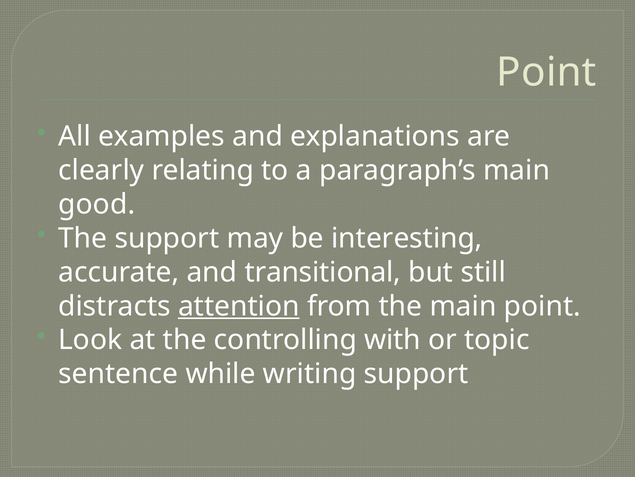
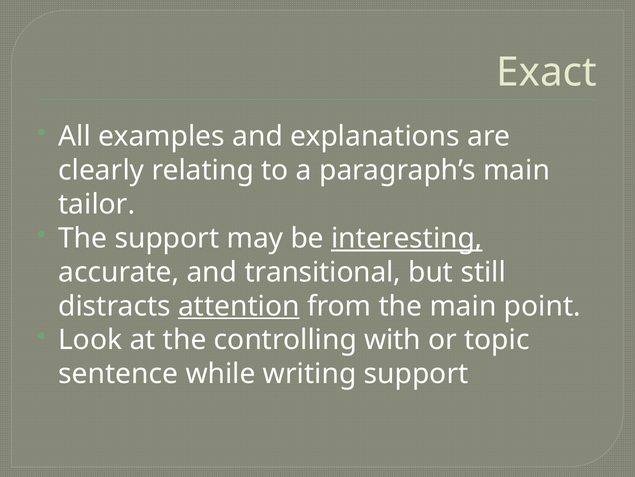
Point at (547, 72): Point -> Exact
good: good -> tailor
interesting underline: none -> present
